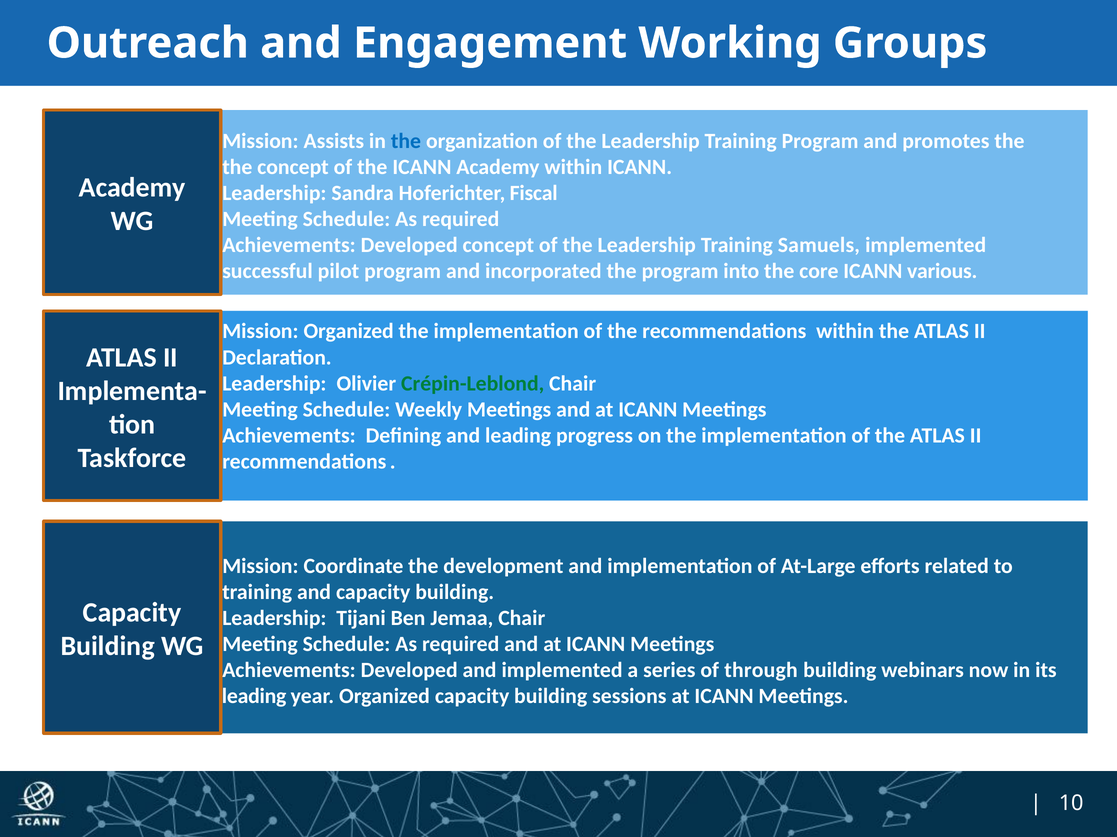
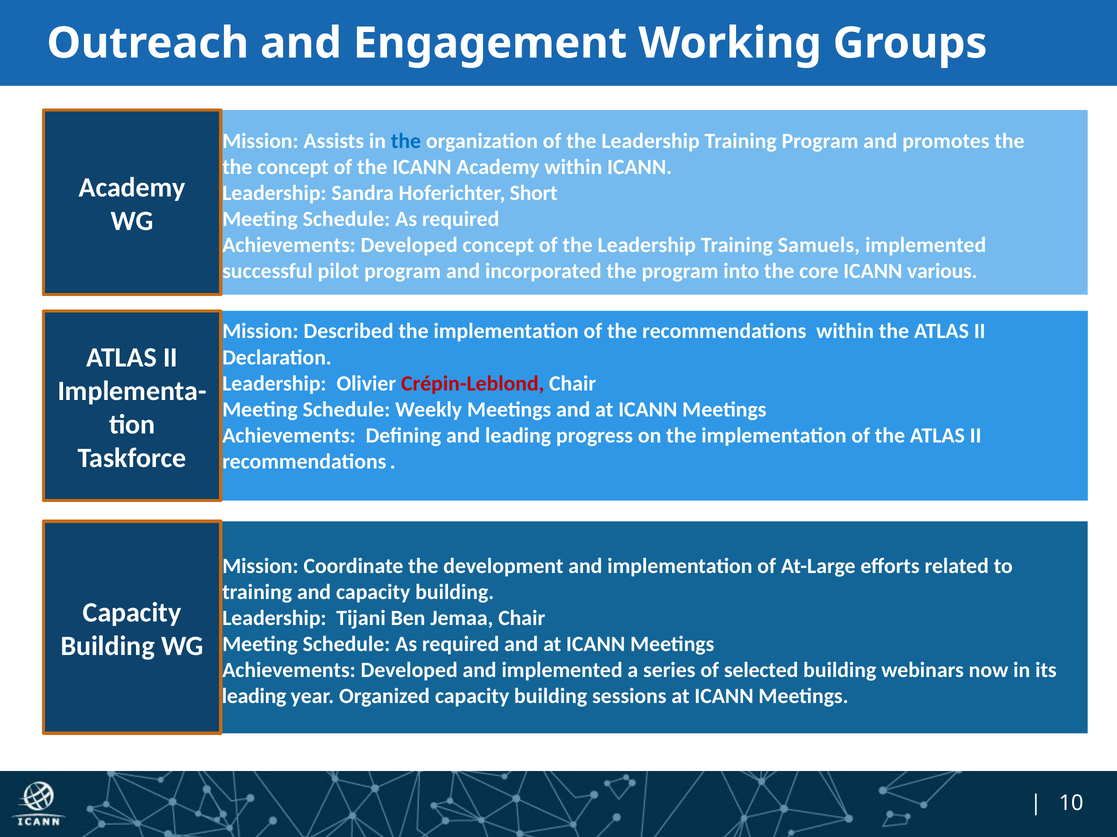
Fiscal: Fiscal -> Short
Mission Organized: Organized -> Described
Crépin-Leblond colour: green -> red
through: through -> selected
